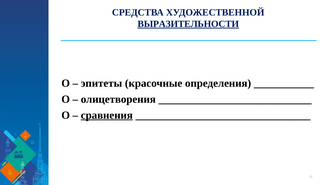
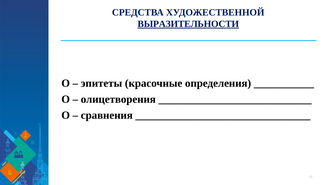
сравнения underline: present -> none
